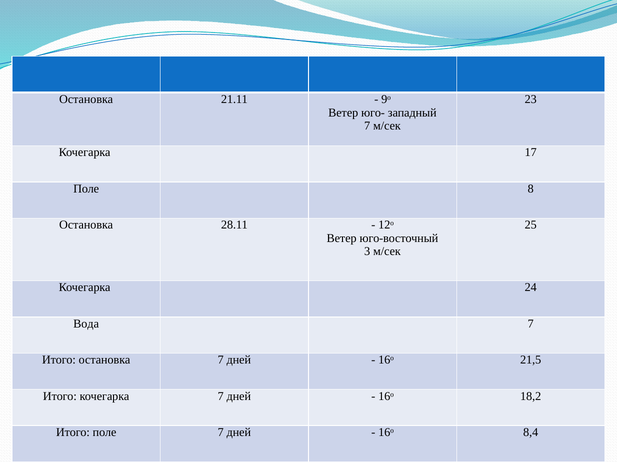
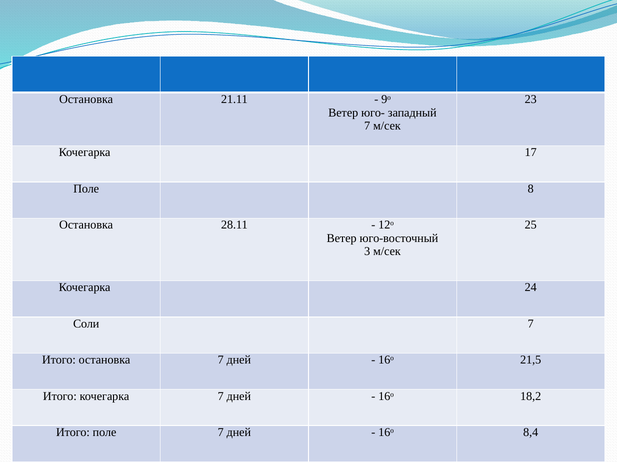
Вода: Вода -> Соли
